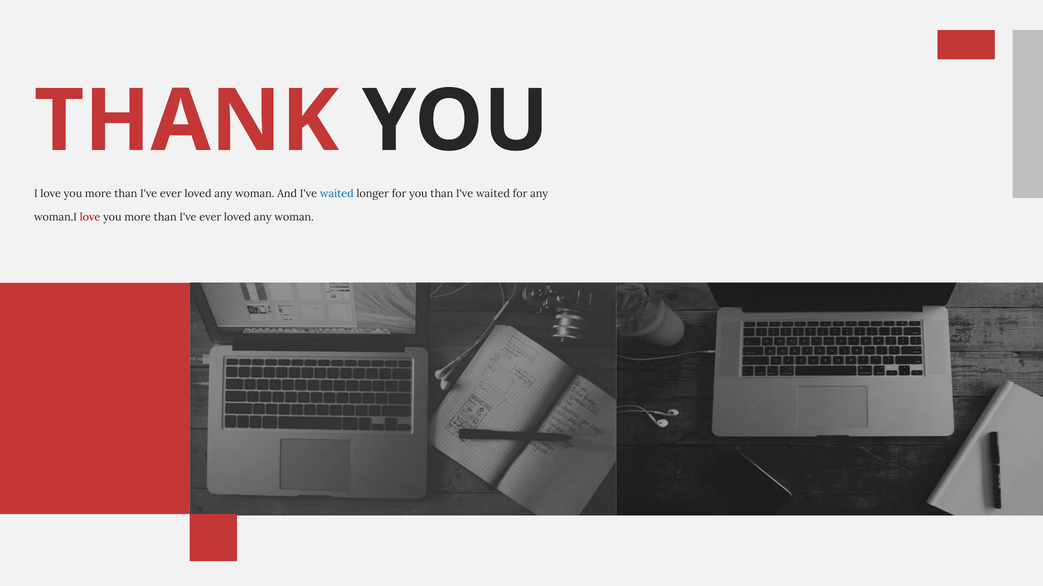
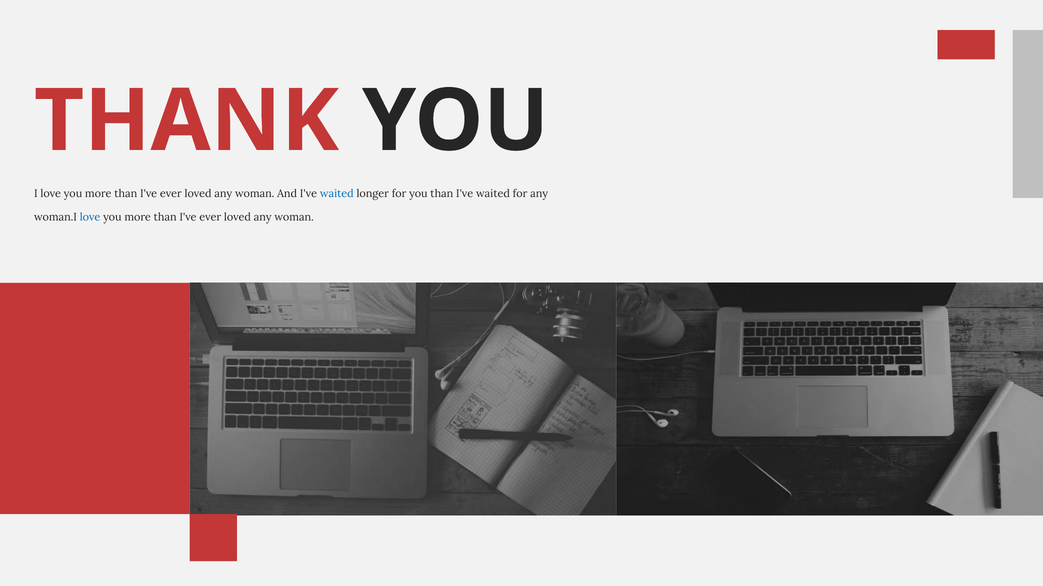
love at (90, 218) colour: red -> blue
